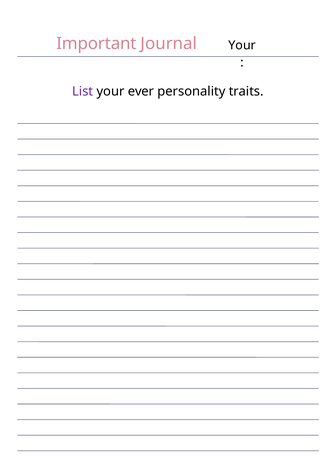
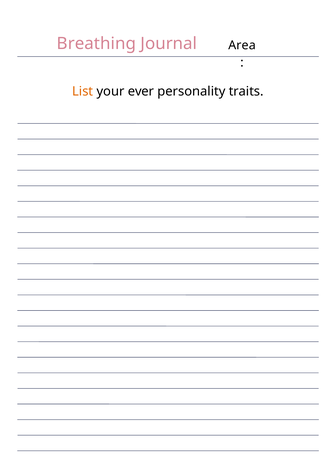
Important: Important -> Breathing
Your at (242, 45): Your -> Area
List colour: purple -> orange
